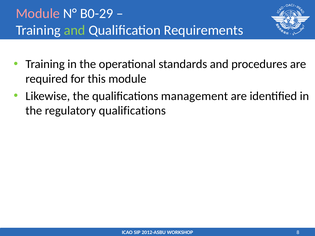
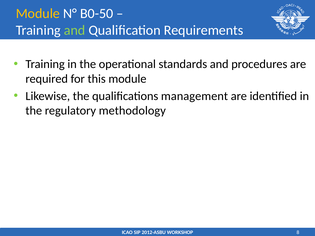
Module at (38, 14) colour: pink -> yellow
B0-29: B0-29 -> B0-50
regulatory qualifications: qualifications -> methodology
